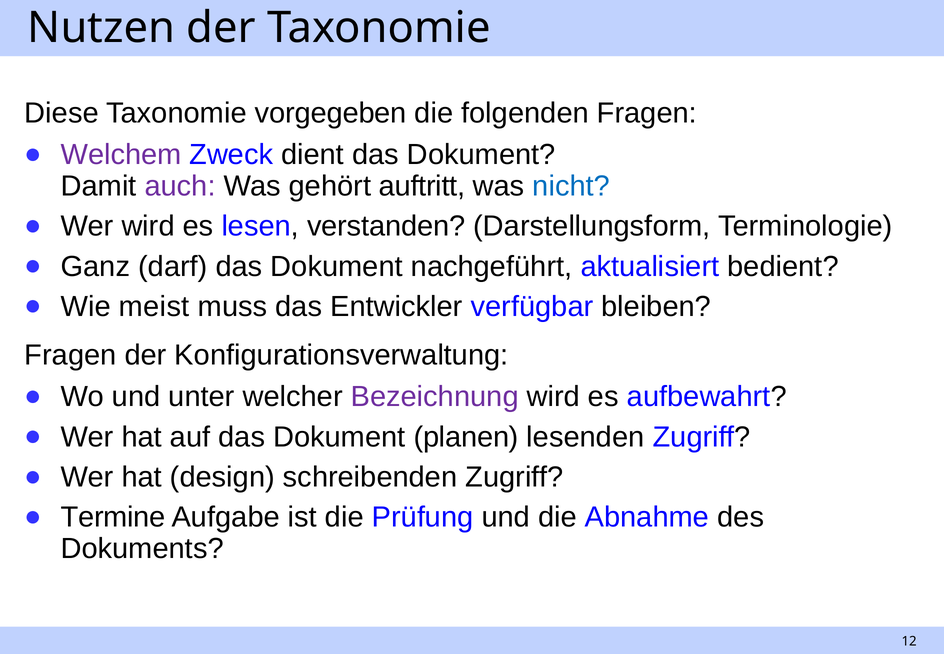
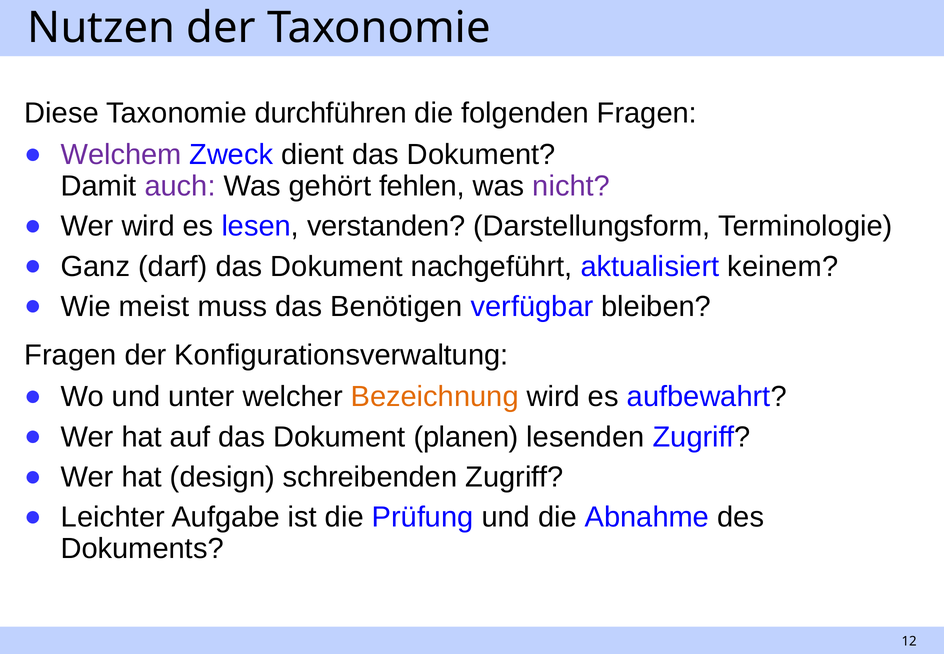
vorgegeben: vorgegeben -> durchführen
auftritt: auftritt -> fehlen
nicht colour: blue -> purple
bedient: bedient -> keinem
Entwickler: Entwickler -> Benötigen
Bezeichnung colour: purple -> orange
Termine: Termine -> Leichter
